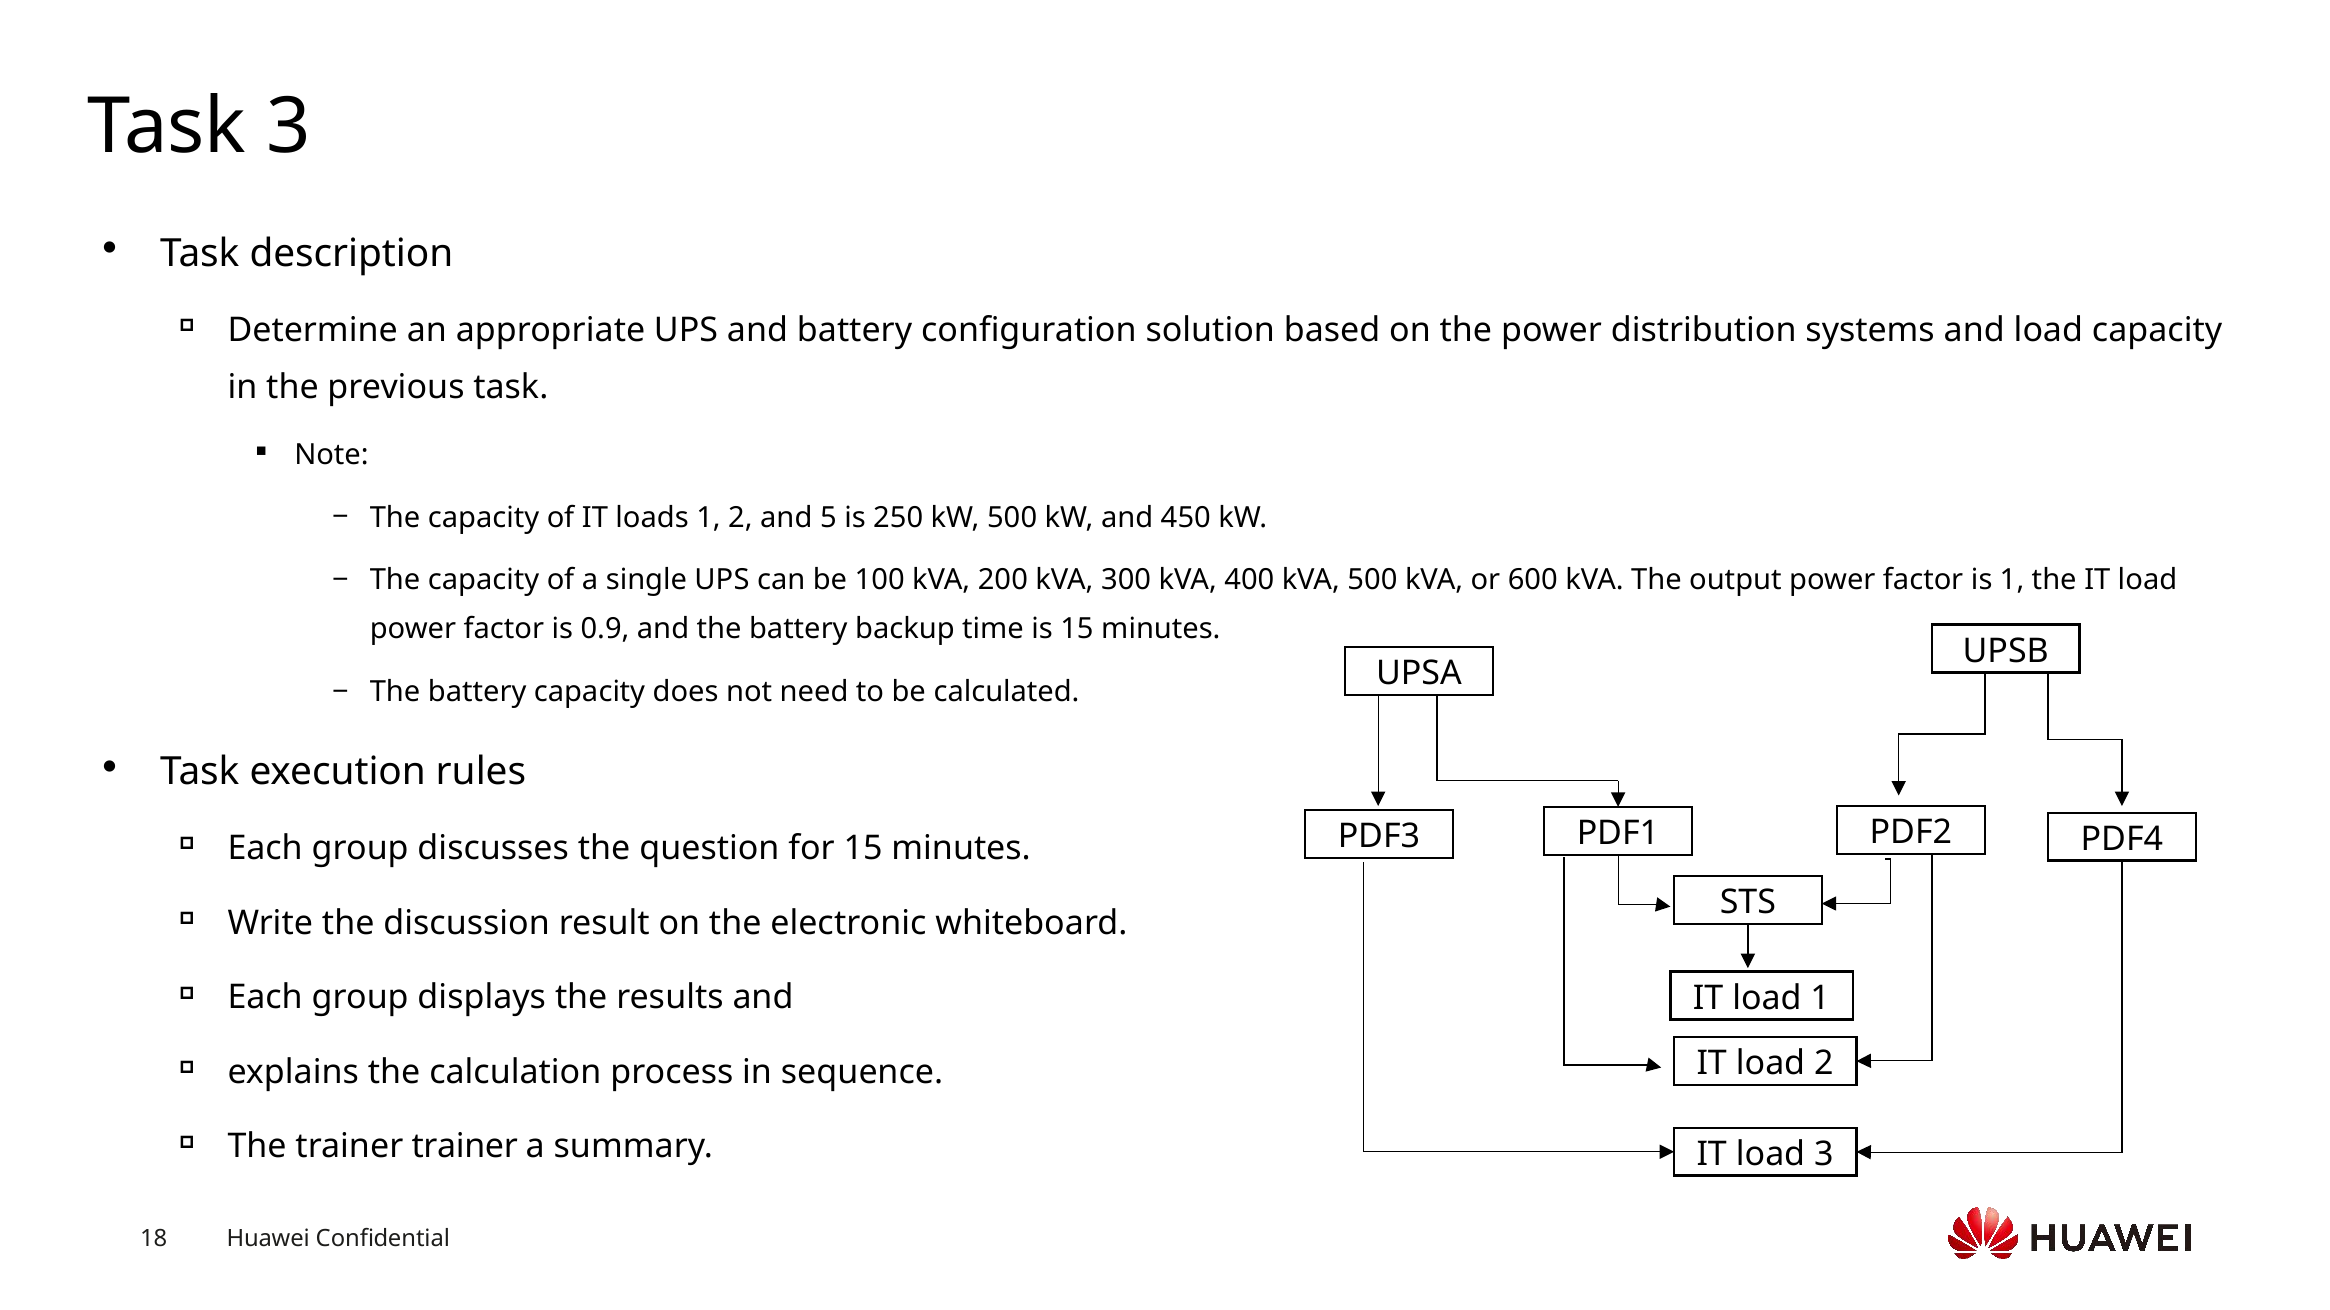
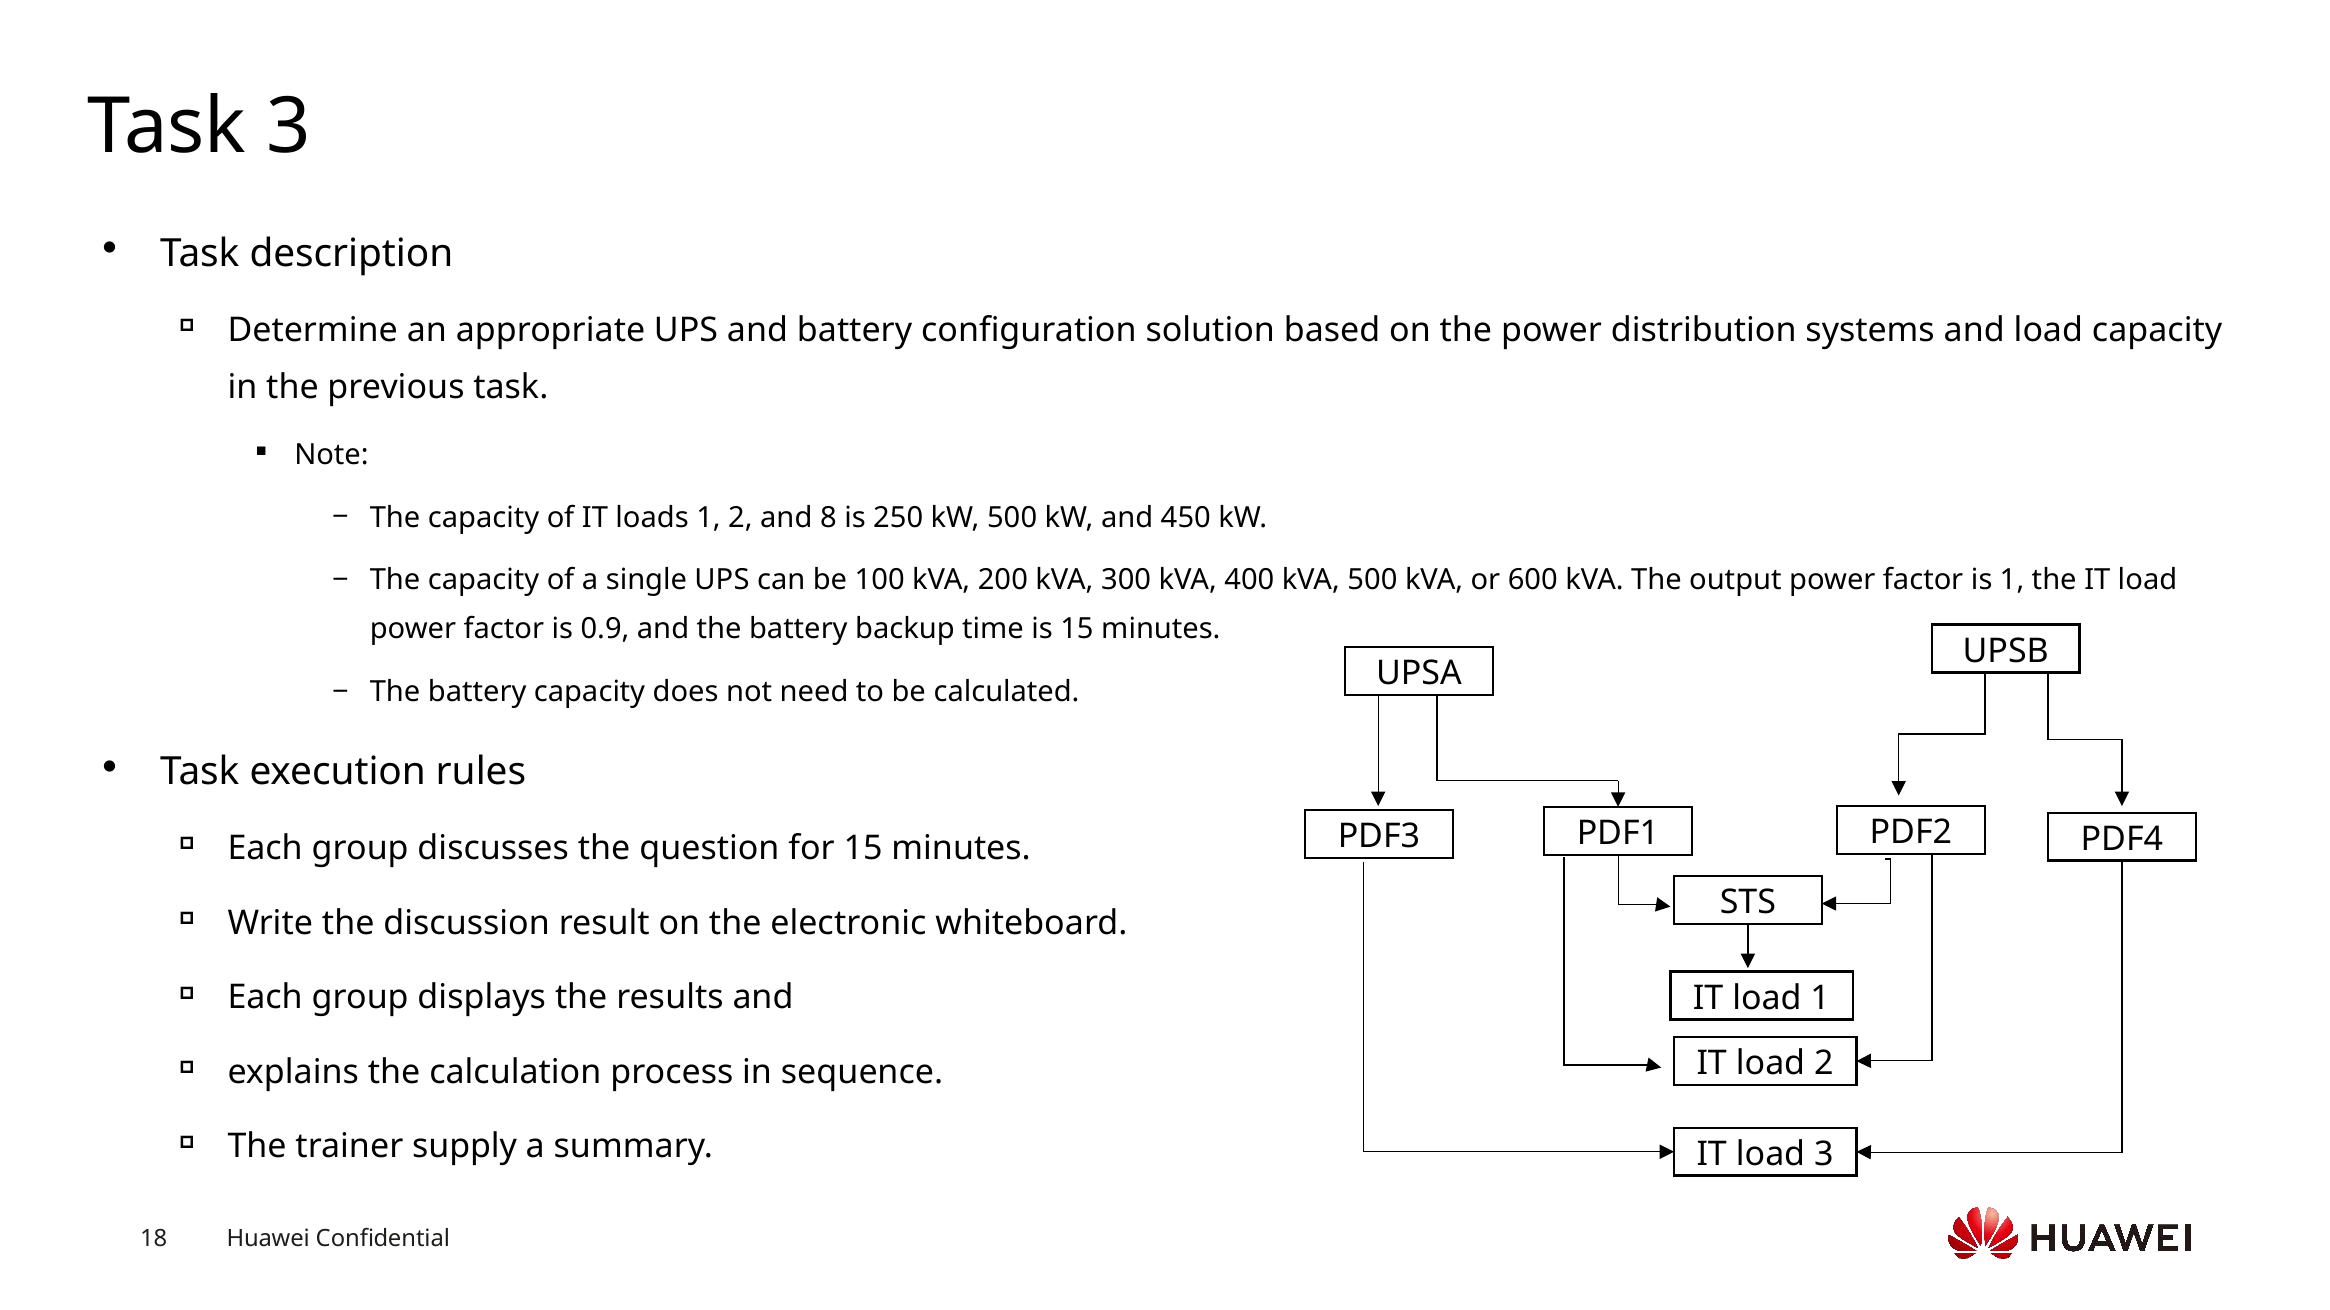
5: 5 -> 8
trainer trainer: trainer -> supply
